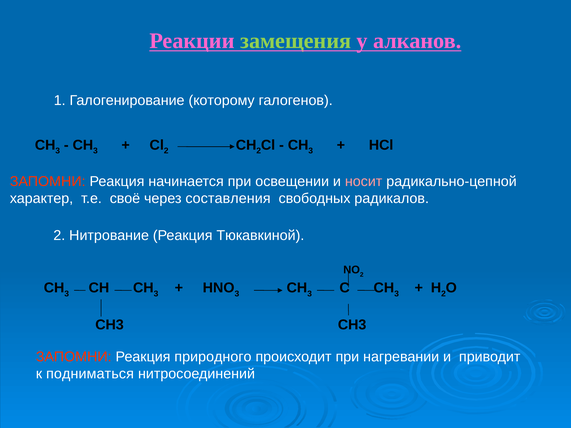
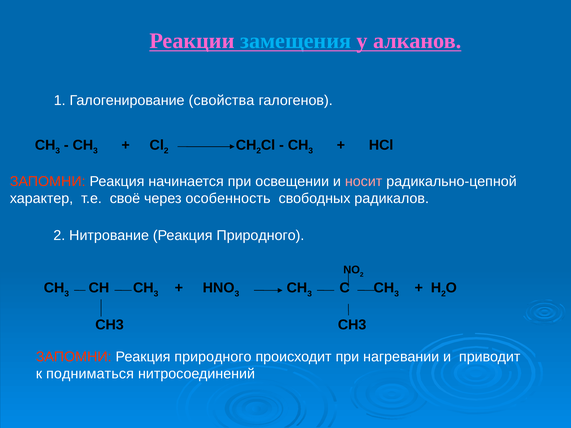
замещения colour: light green -> light blue
которому: которому -> свойства
составления: составления -> особенность
Нитрование Реакция Тюкавкиной: Тюкавкиной -> Природного
